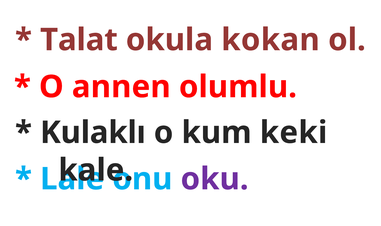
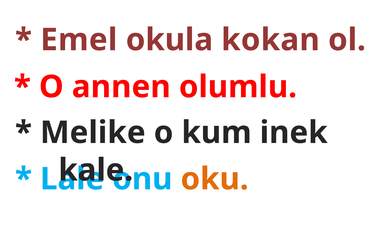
Talat: Talat -> Emel
Kulaklı: Kulaklı -> Melike
keki: keki -> inek
oku colour: purple -> orange
